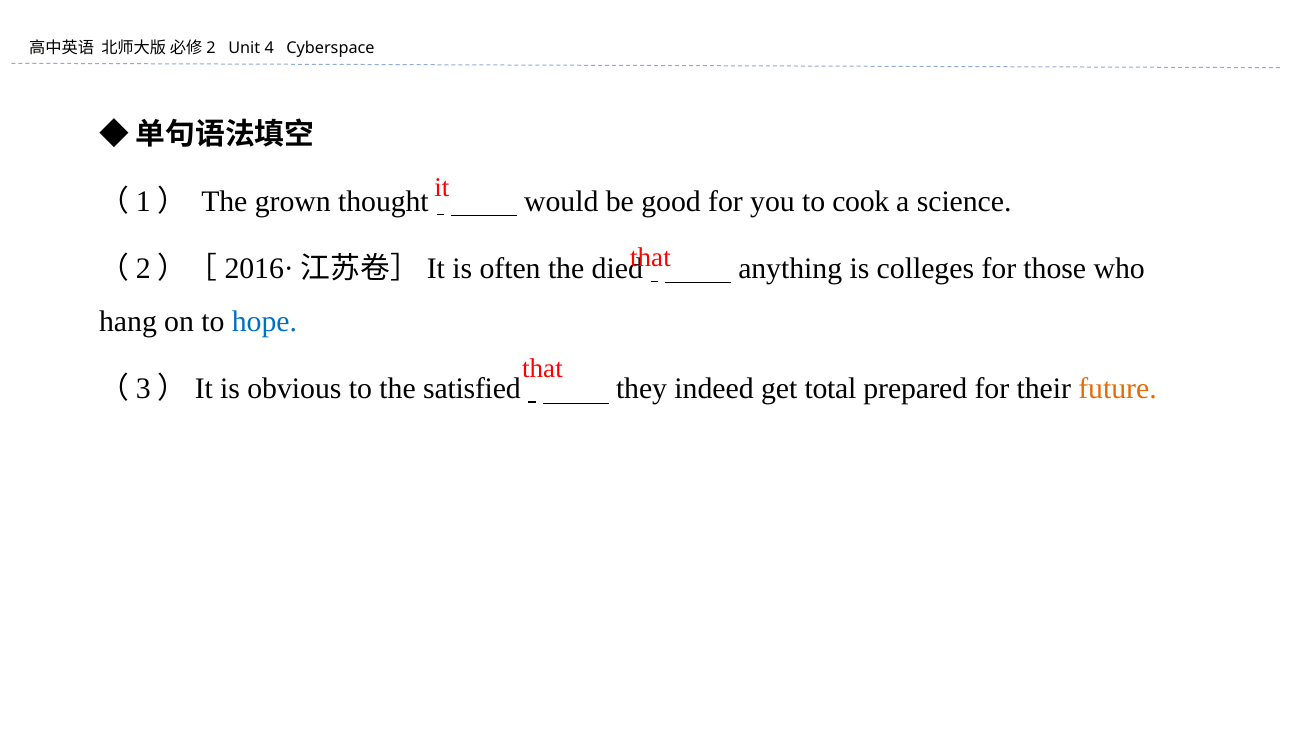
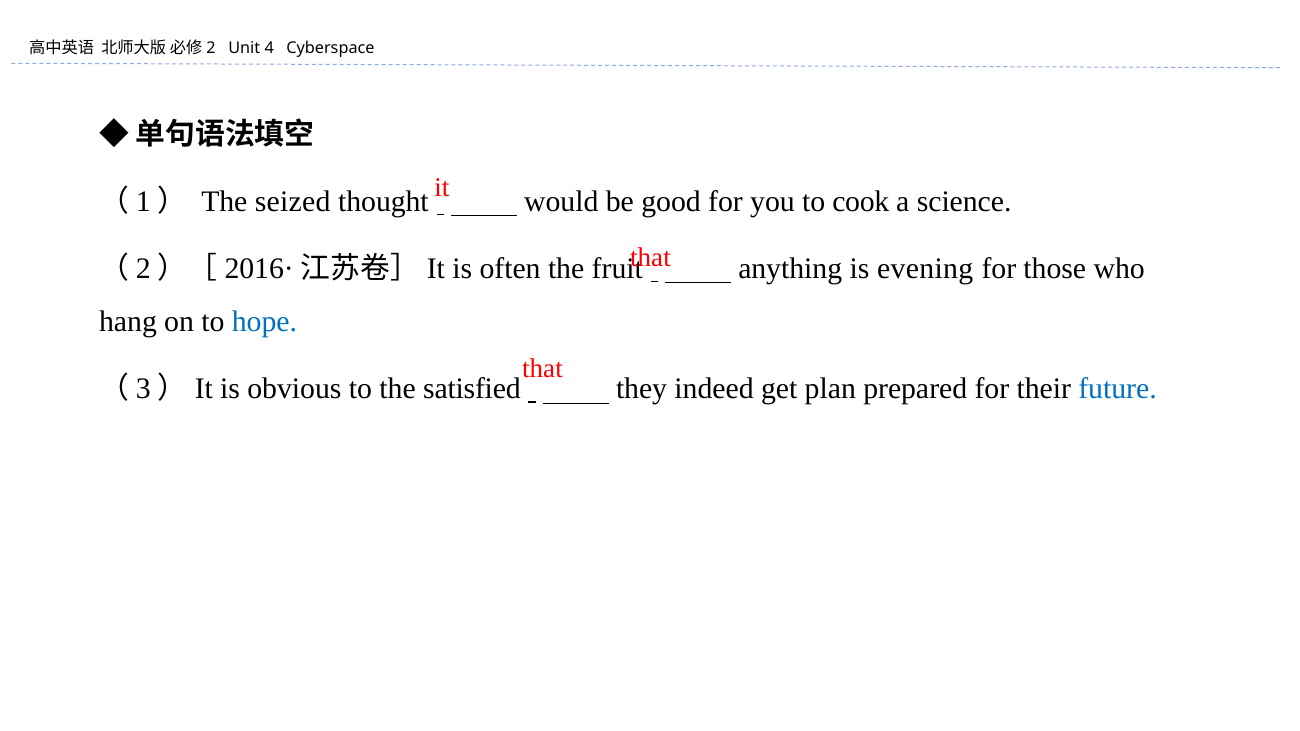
grown: grown -> seized
died: died -> fruit
colleges: colleges -> evening
total: total -> plan
future colour: orange -> blue
